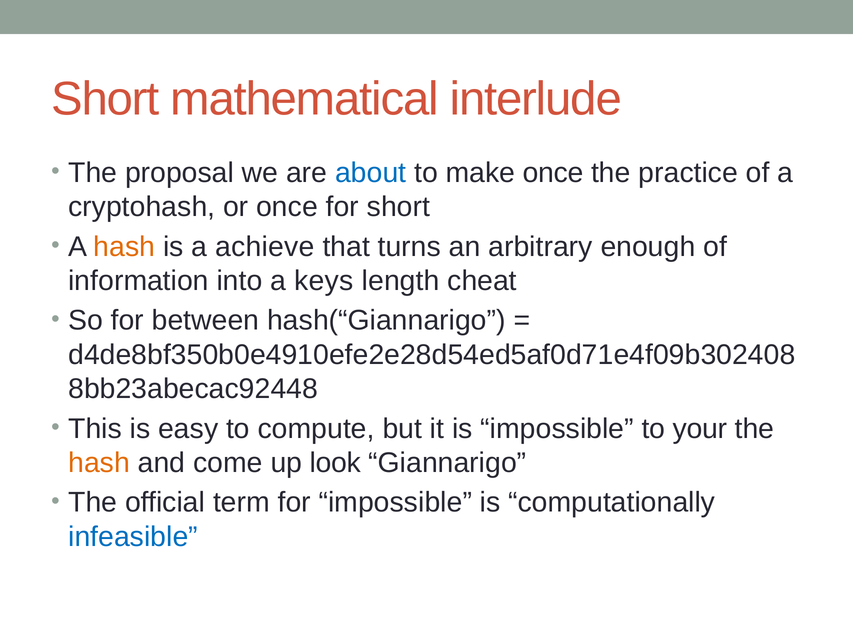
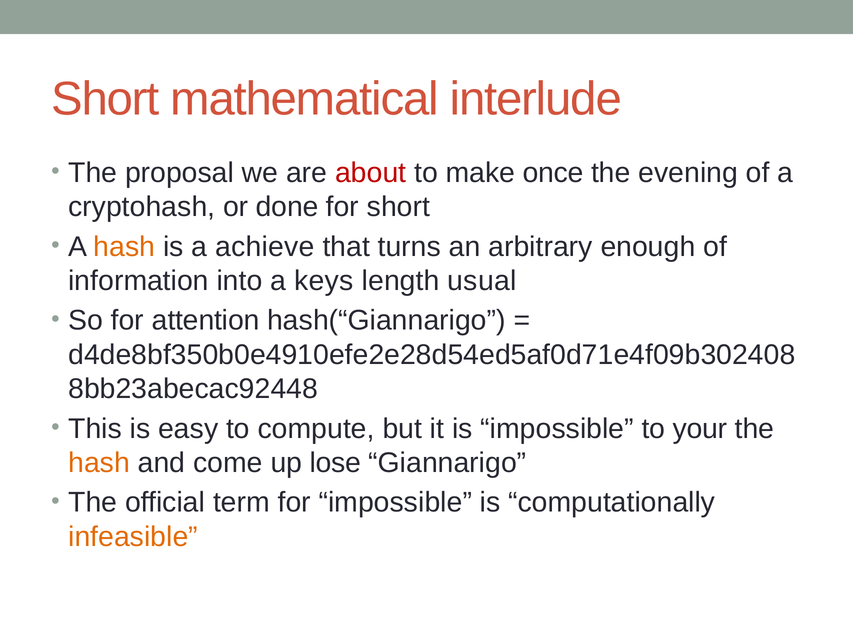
about colour: blue -> red
practice: practice -> evening
or once: once -> done
cheat: cheat -> usual
between: between -> attention
look: look -> lose
infeasible colour: blue -> orange
